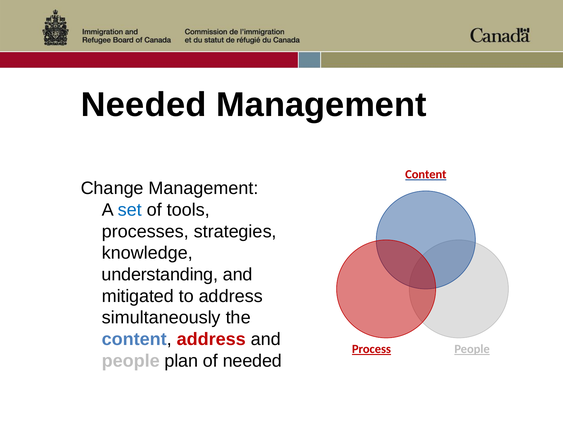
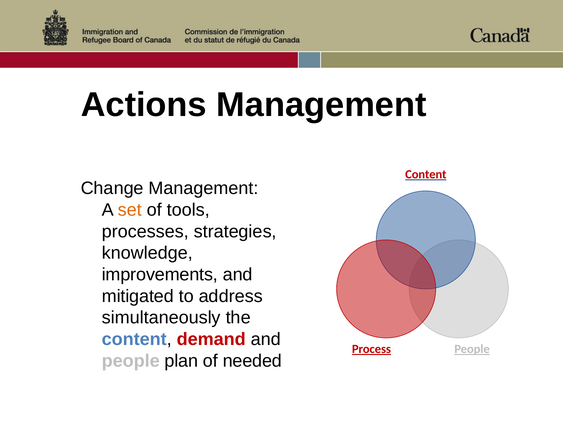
Needed at (144, 105): Needed -> Actions
set colour: blue -> orange
understanding: understanding -> improvements
content address: address -> demand
